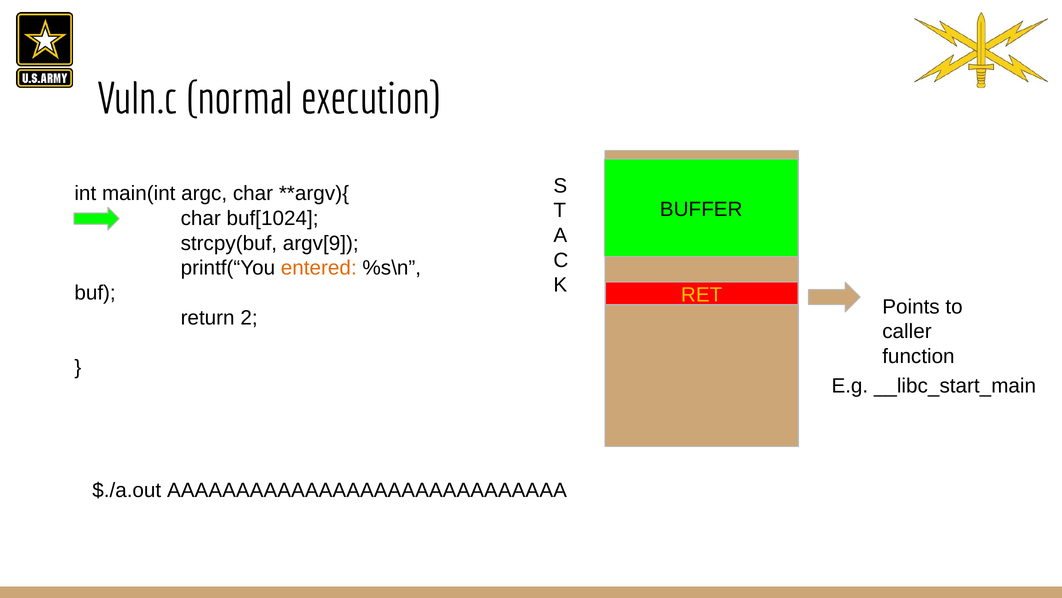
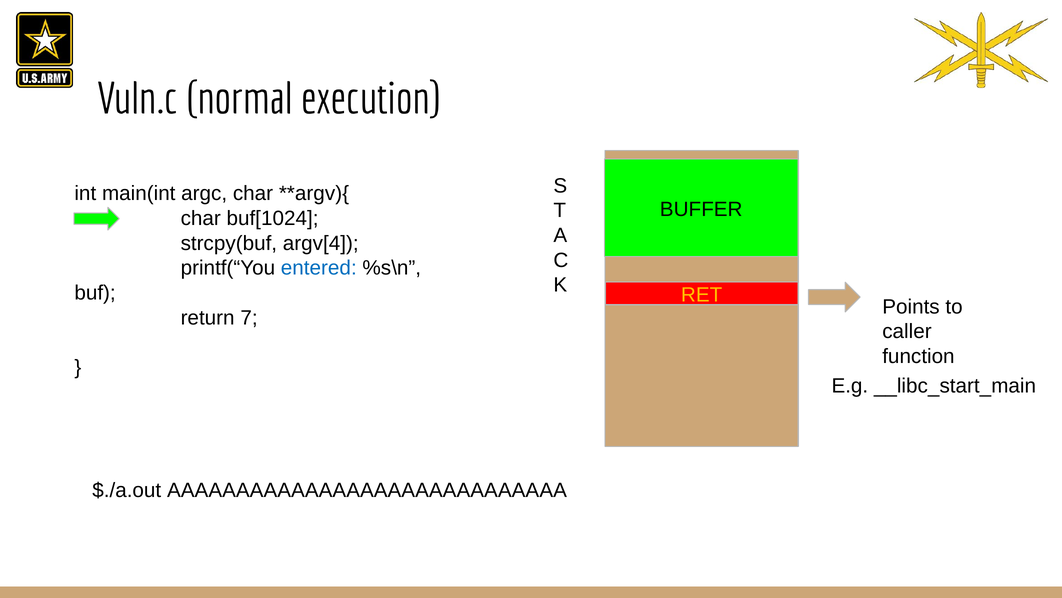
argv[9: argv[9 -> argv[4
entered colour: orange -> blue
2: 2 -> 7
